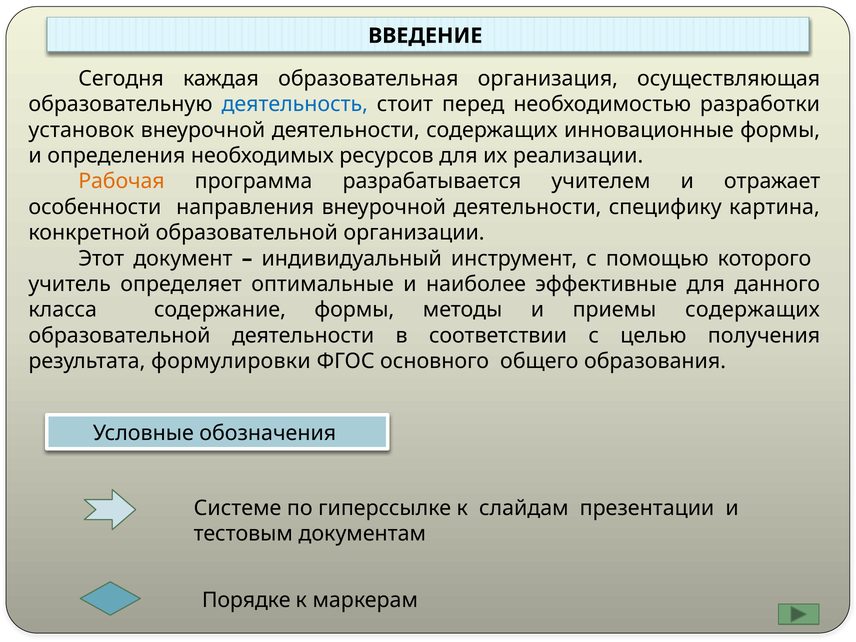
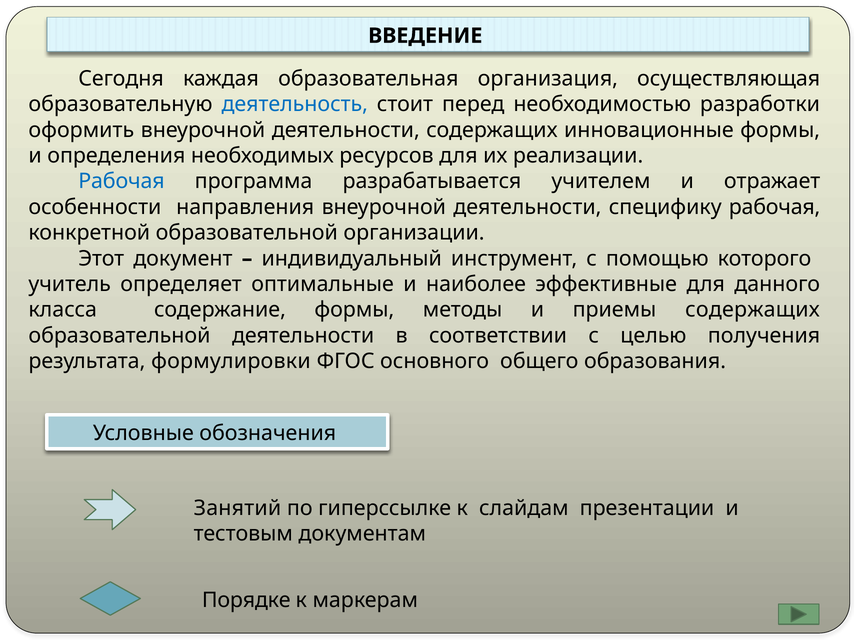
установок: установок -> оформить
Рабочая at (121, 181) colour: orange -> blue
специфику картина: картина -> рабочая
Системе: Системе -> Занятий
